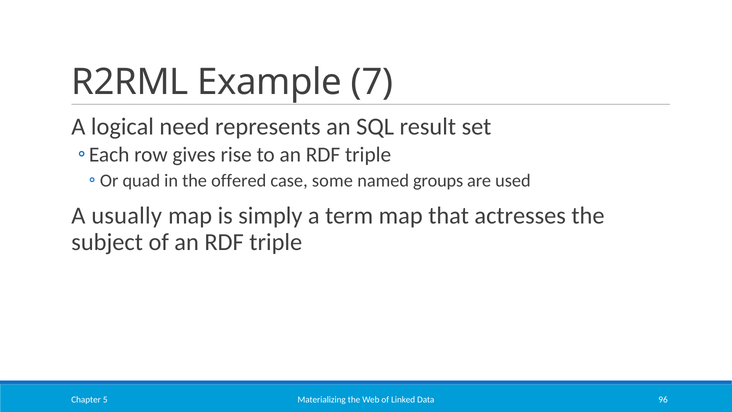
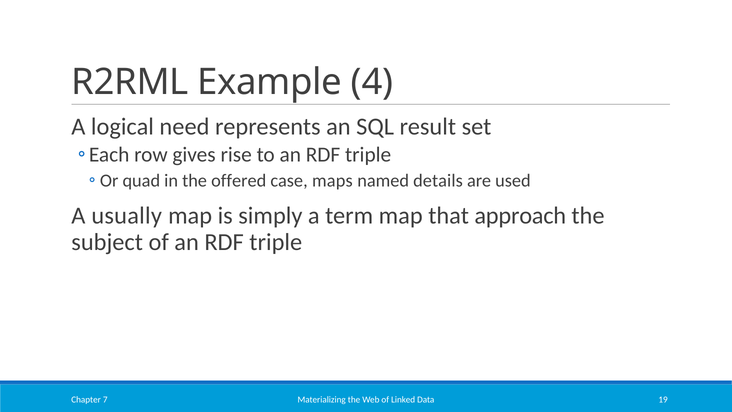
7: 7 -> 4
some: some -> maps
groups: groups -> details
actresses: actresses -> approach
96: 96 -> 19
5: 5 -> 7
